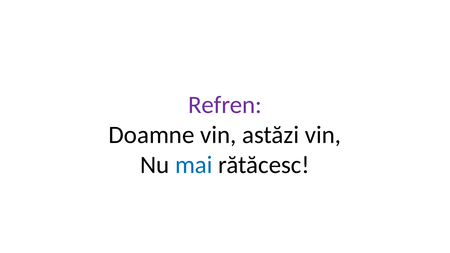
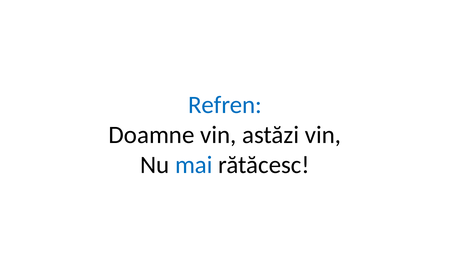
Refren colour: purple -> blue
